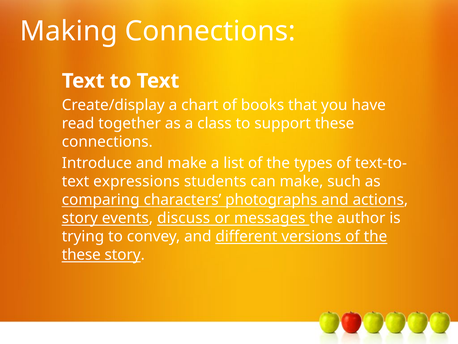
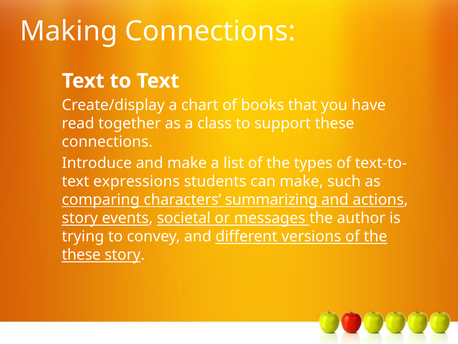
photographs: photographs -> summarizing
discuss: discuss -> societal
